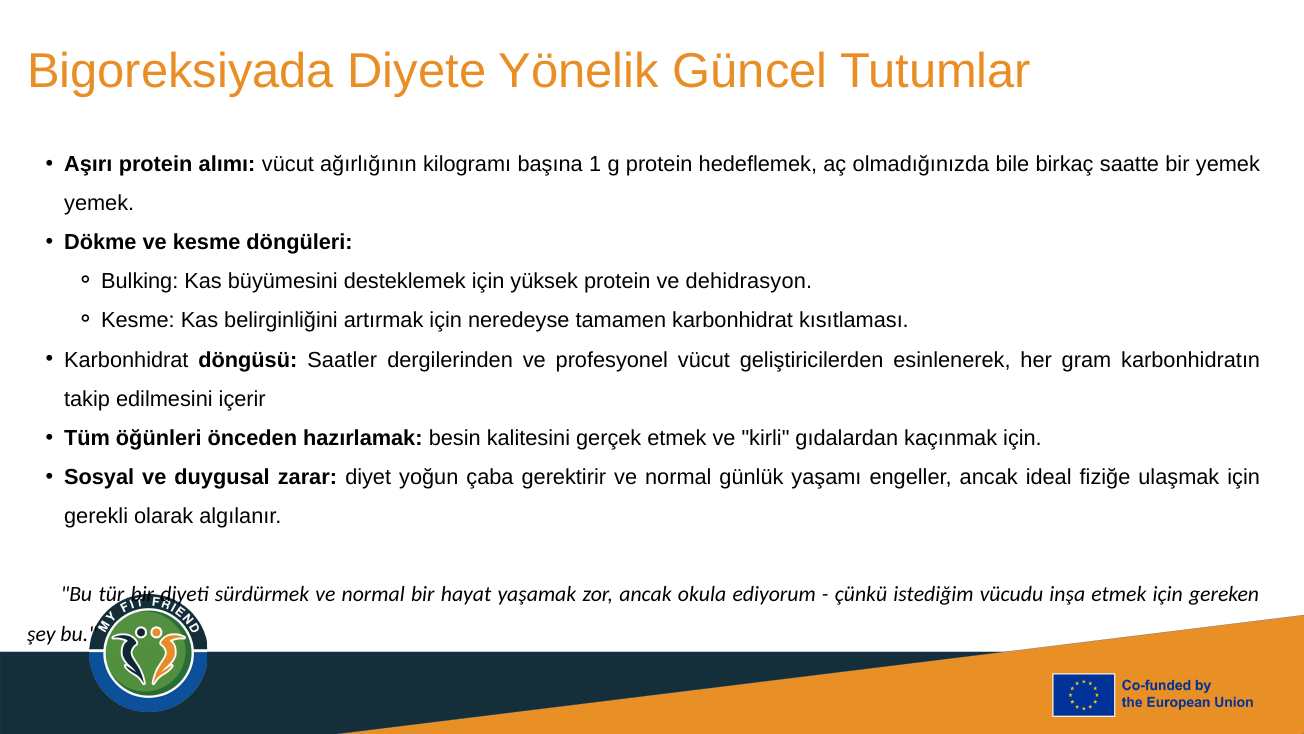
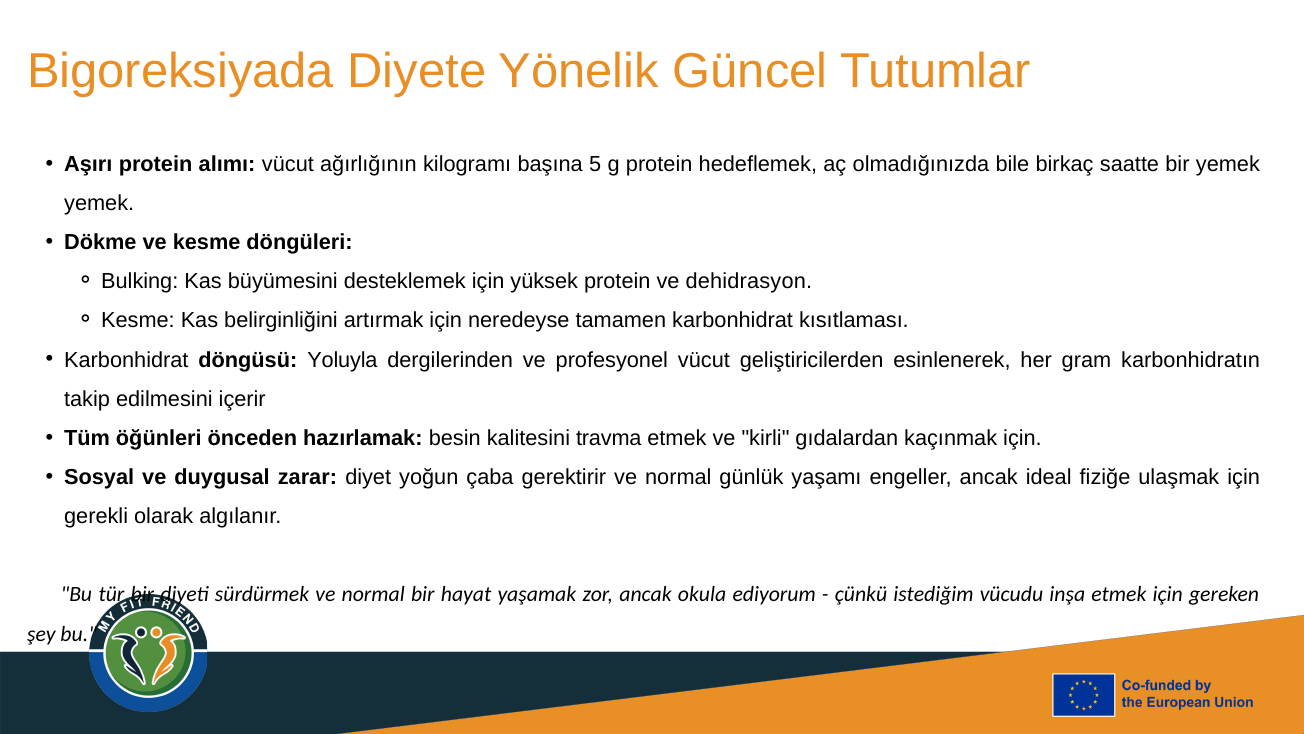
1: 1 -> 5
Saatler: Saatler -> Yoluyla
gerçek: gerçek -> travma
